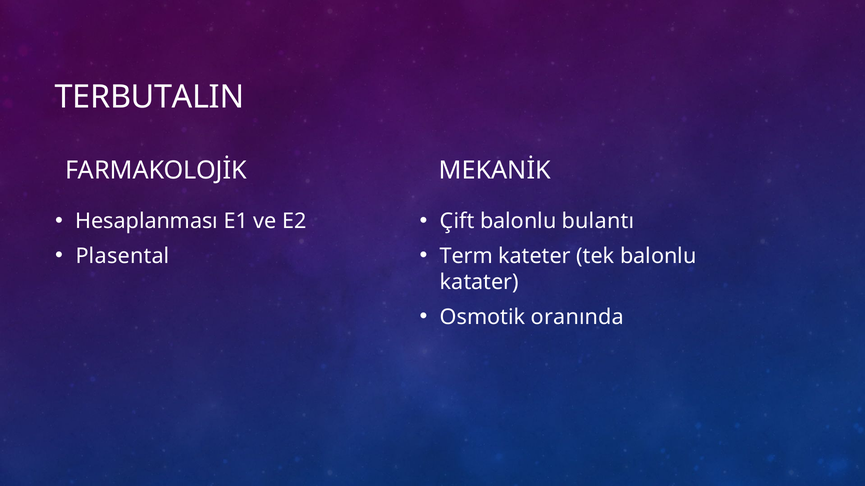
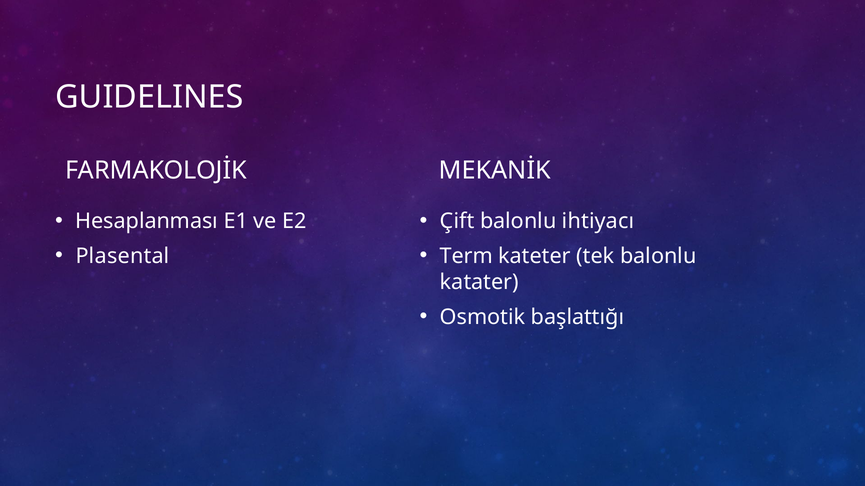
TERBUTALIN: TERBUTALIN -> GUIDELINES
bulantı: bulantı -> ihtiyacı
oranında: oranında -> başlattığı
